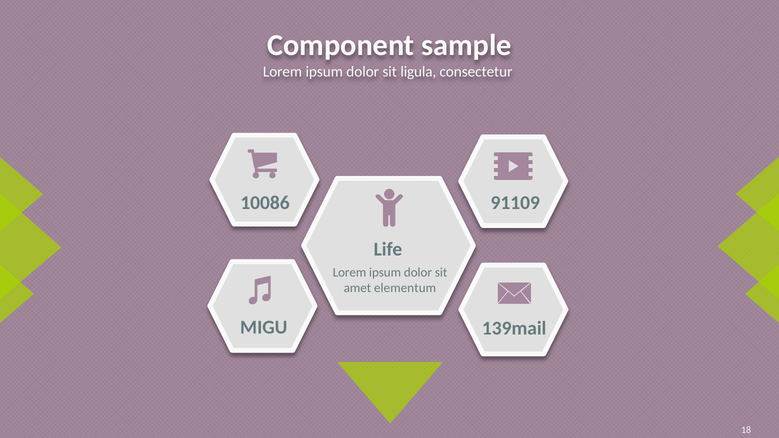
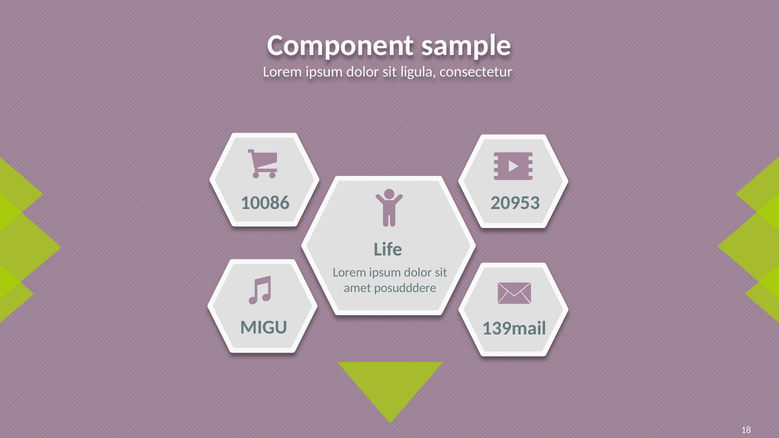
91109: 91109 -> 20953
elementum: elementum -> posudddere
